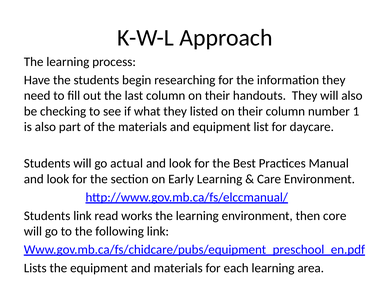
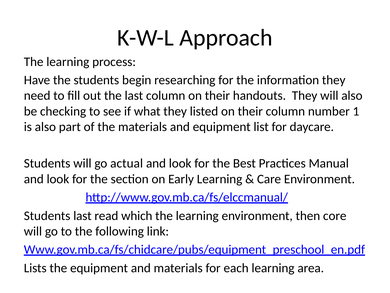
Students link: link -> last
works: works -> which
